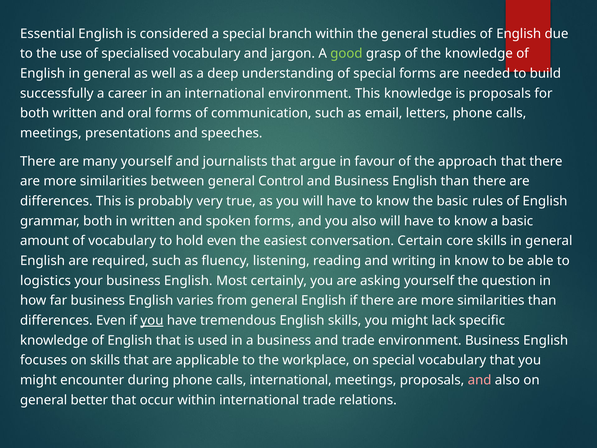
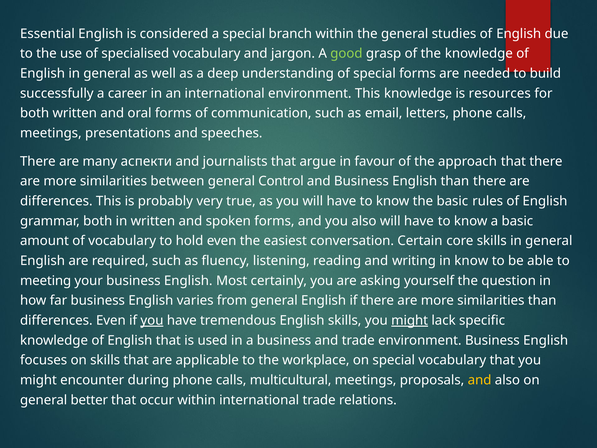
is proposals: proposals -> resources
many yourself: yourself -> аспекти
logistics: logistics -> meeting
might at (410, 320) underline: none -> present
calls international: international -> multicultural
and at (480, 380) colour: pink -> yellow
